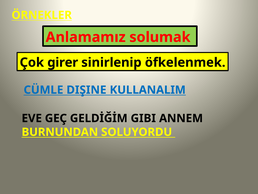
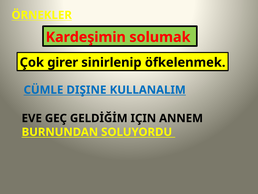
Anlamamız: Anlamamız -> Kardeşimin
GIBI: GIBI -> IÇIN
